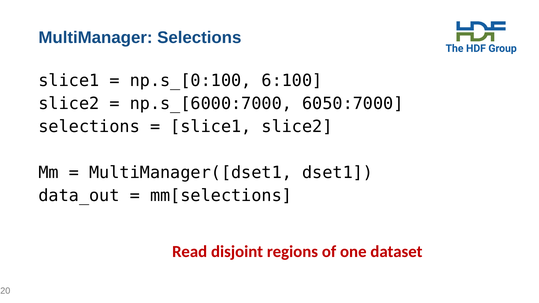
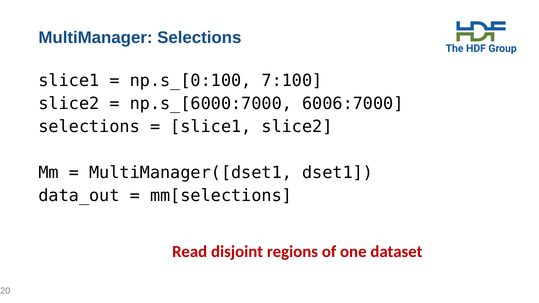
6:100: 6:100 -> 7:100
6050:7000: 6050:7000 -> 6006:7000
